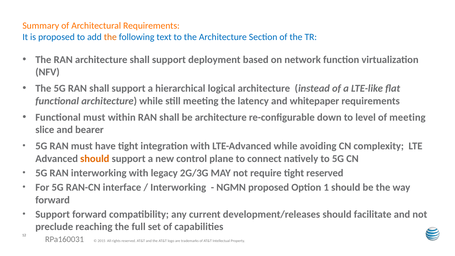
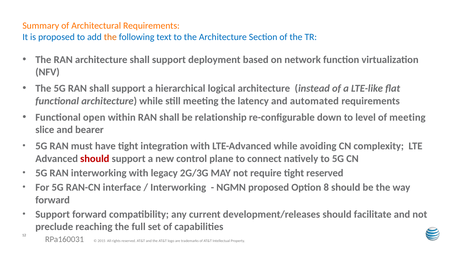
whitepaper: whitepaper -> automated
Functional must: must -> open
be architecture: architecture -> relationship
should at (95, 159) colour: orange -> red
1: 1 -> 8
